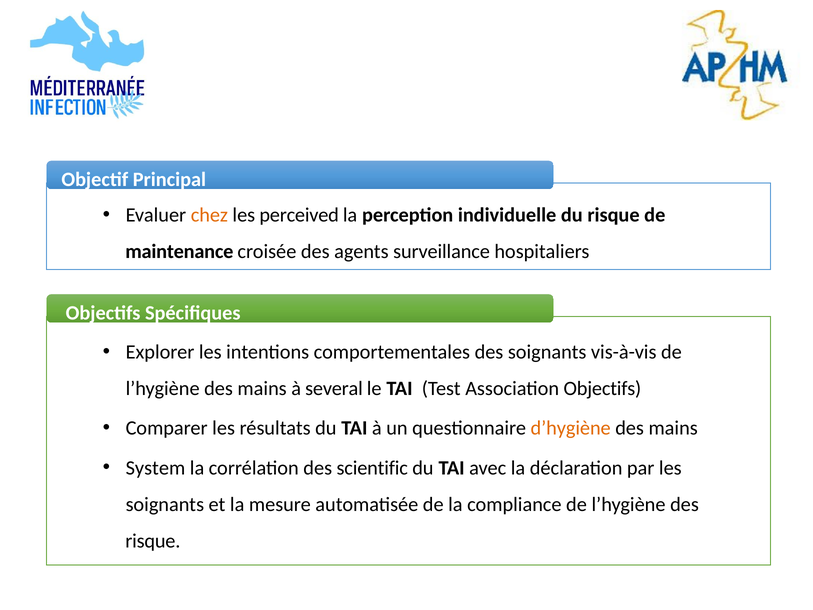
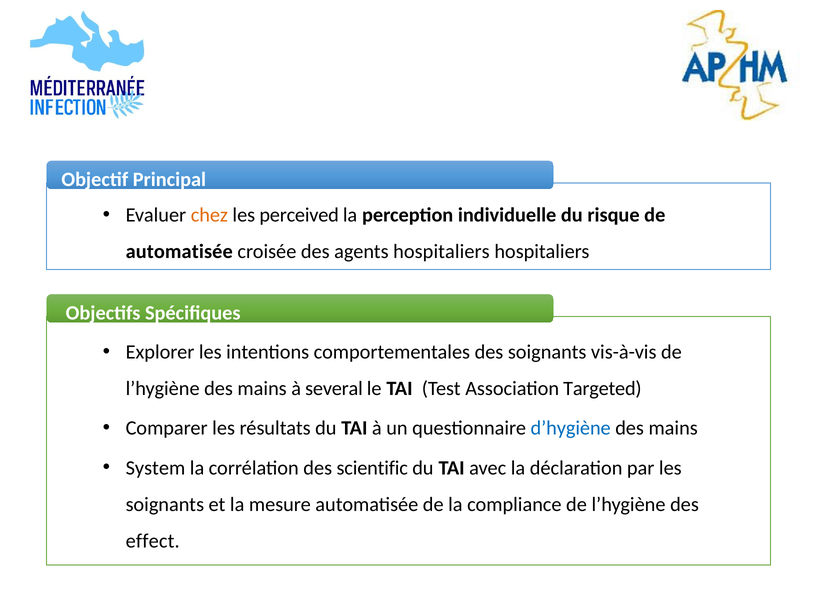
maintenance at (179, 252): maintenance -> automatisée
agents surveillance: surveillance -> hospitaliers
Association Objectifs: Objectifs -> Targeted
d’hygiène colour: orange -> blue
risque at (153, 541): risque -> effect
